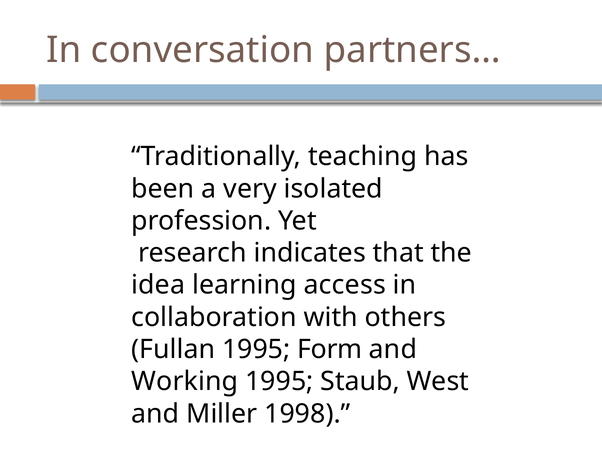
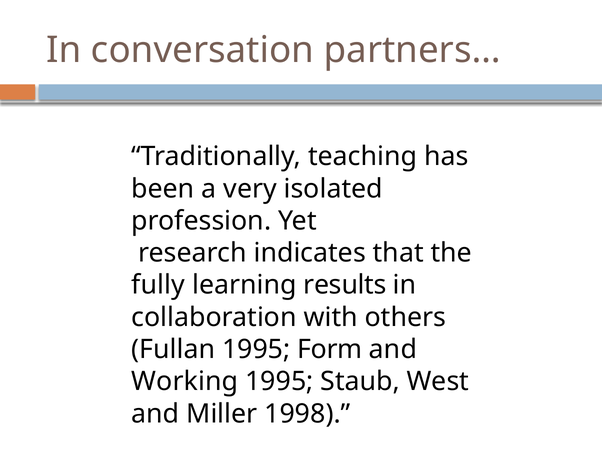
idea: idea -> fully
access: access -> results
